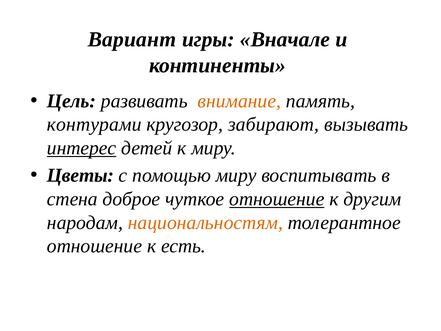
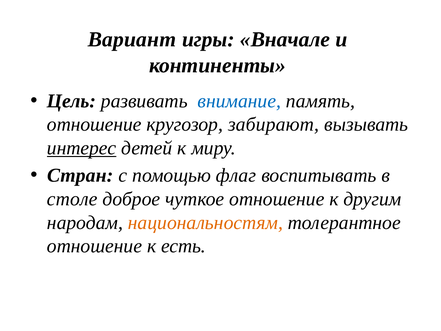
внимание colour: orange -> blue
контурами at (94, 124): контурами -> отношение
Цветы: Цветы -> Стран
помощью миру: миру -> флаг
стена: стена -> столе
отношение at (277, 199) underline: present -> none
